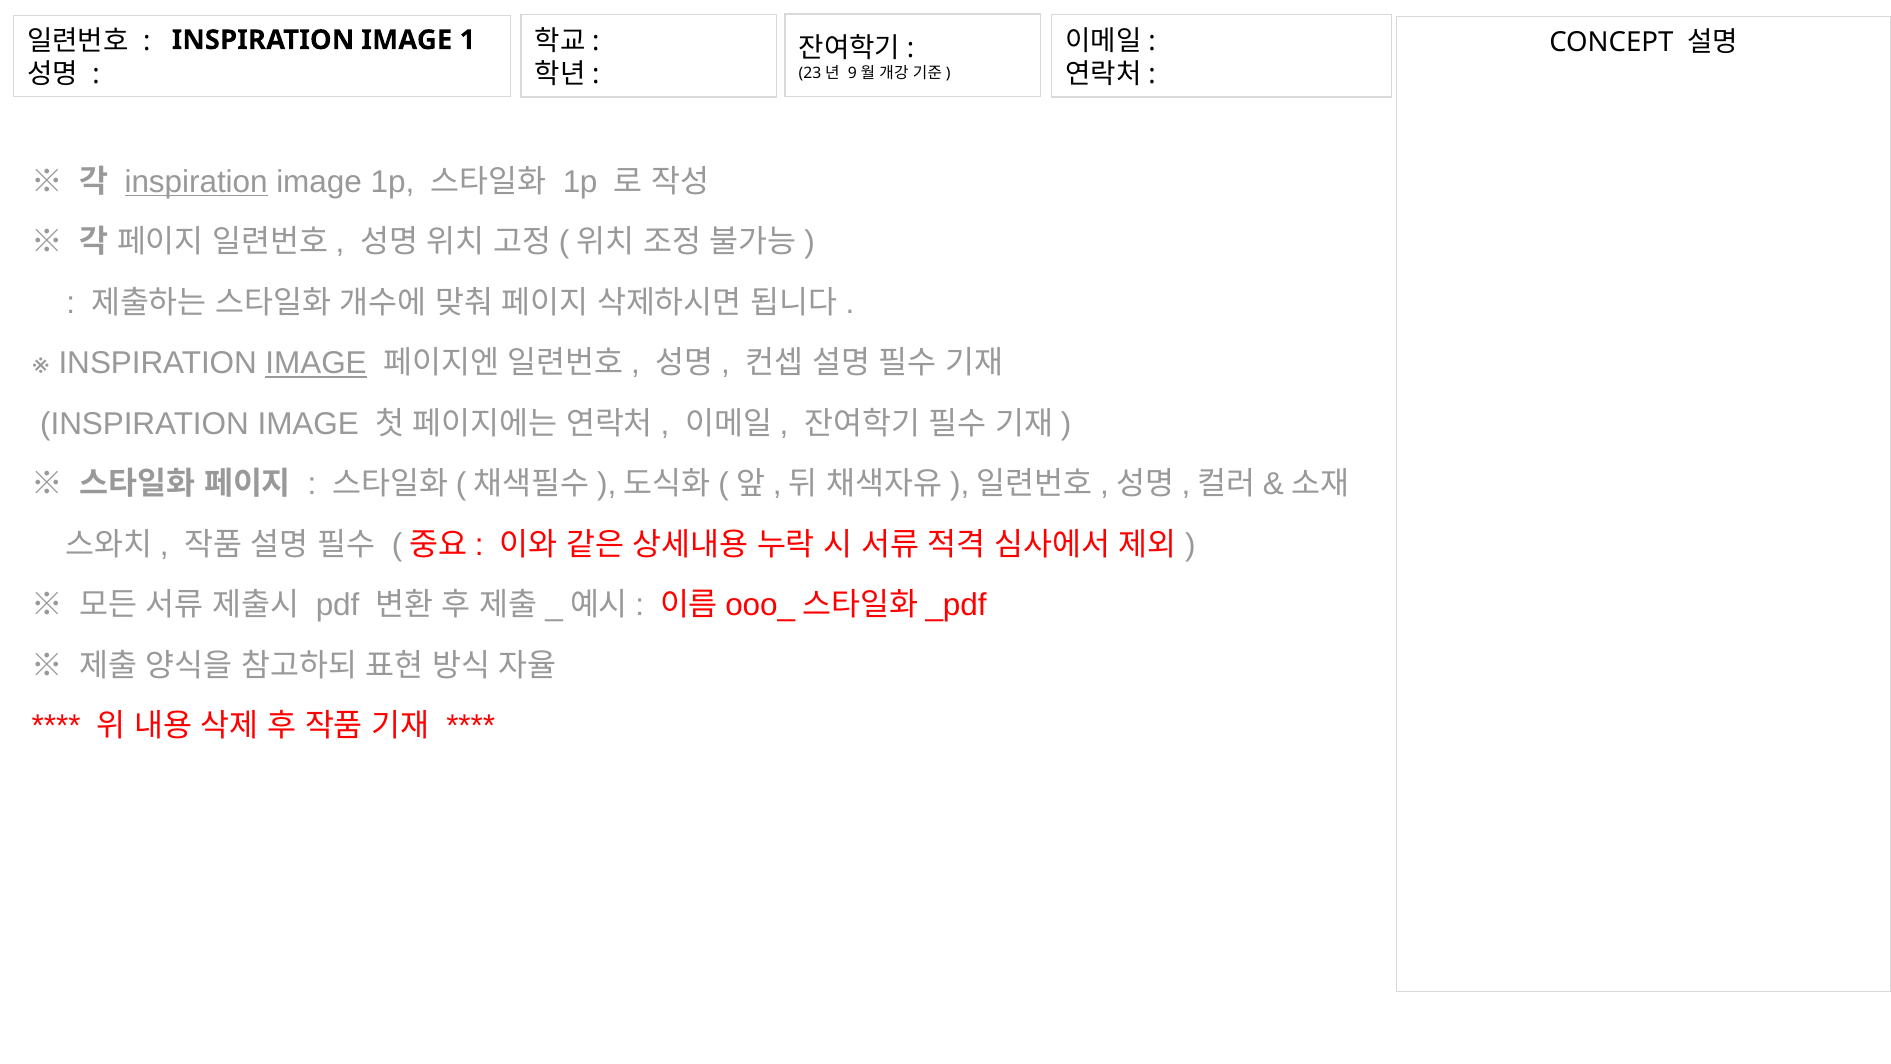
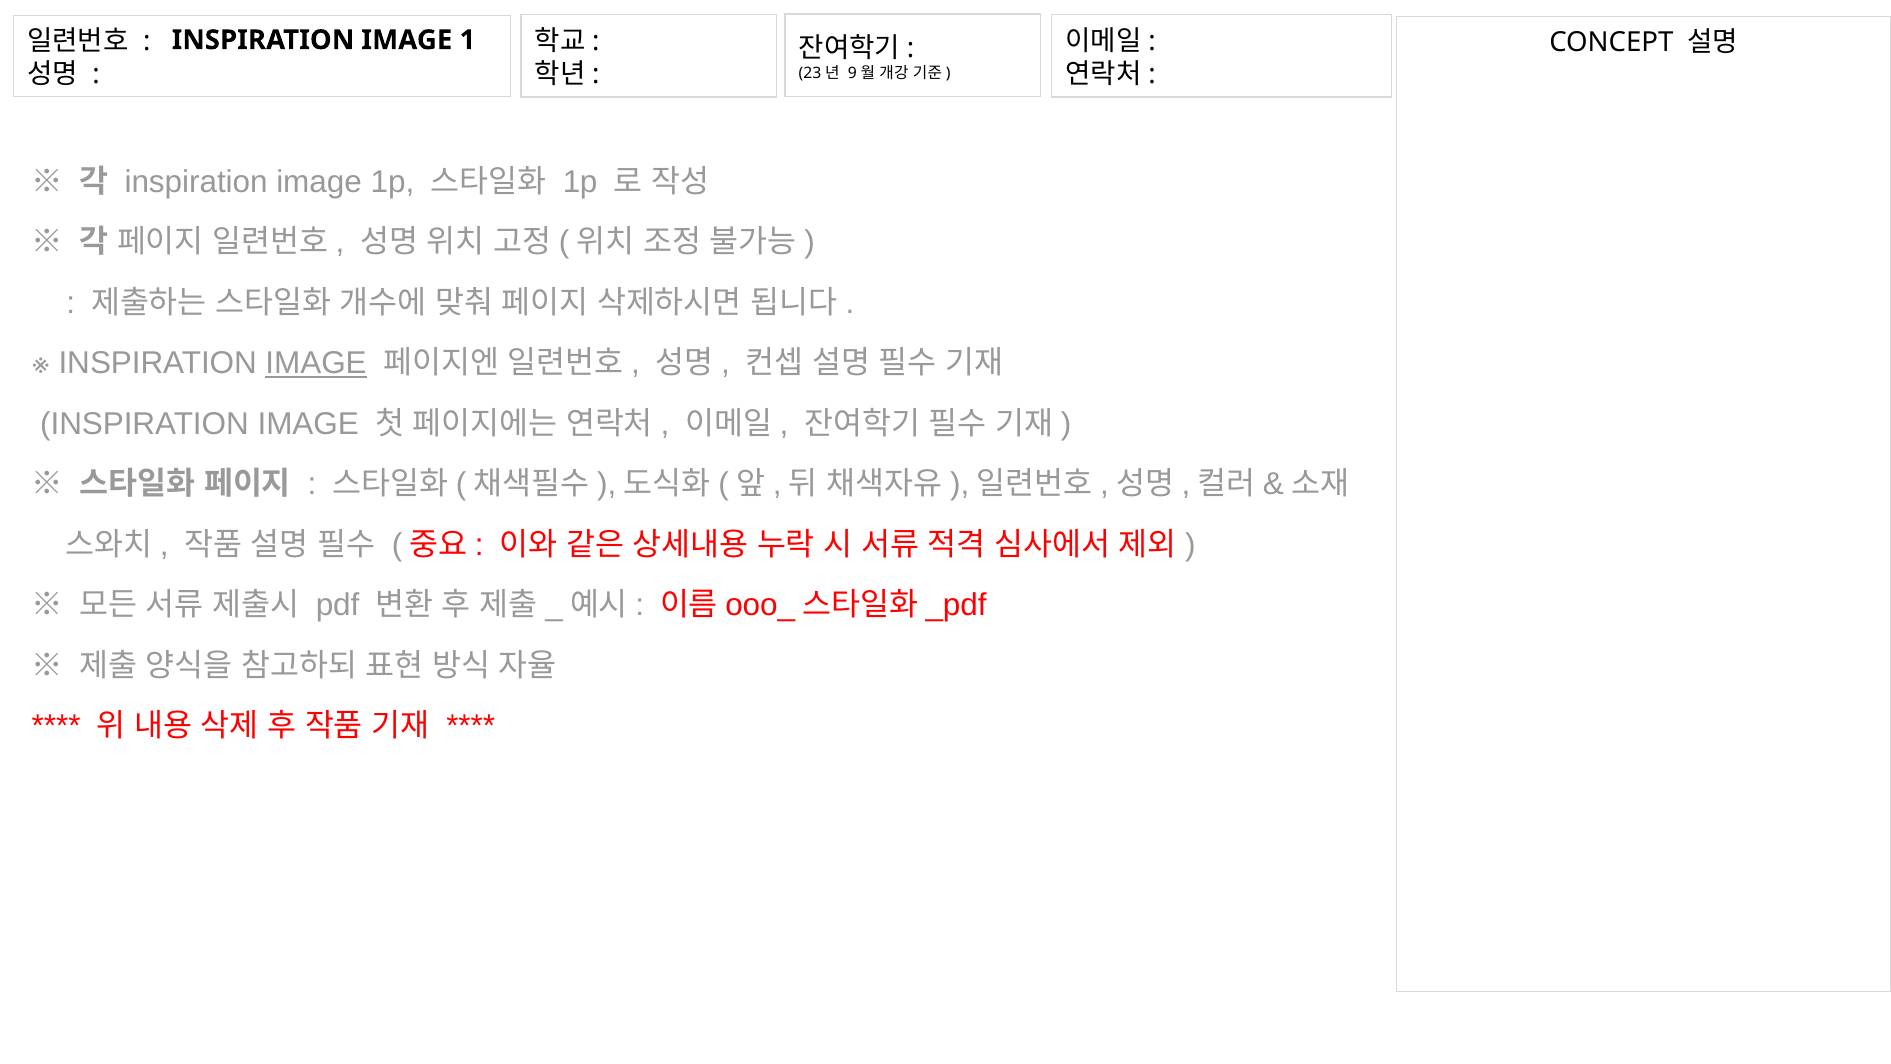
inspiration at (196, 182) underline: present -> none
